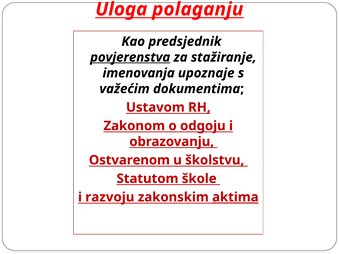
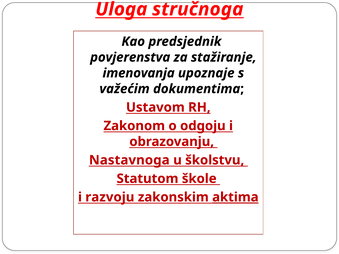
polaganju: polaganju -> stručnoga
povjerenstva underline: present -> none
Ostvarenom: Ostvarenom -> Nastavnoga
